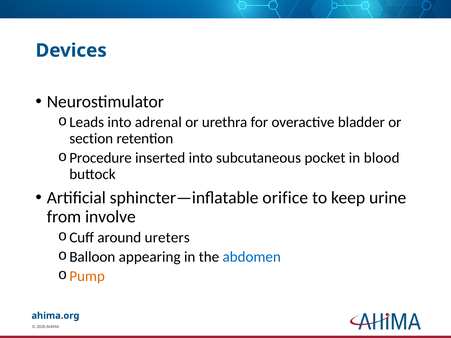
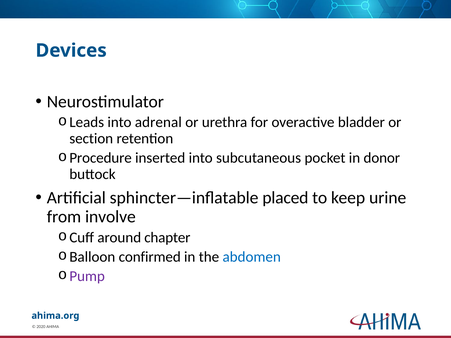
blood: blood -> donor
orifice: orifice -> placed
ureters: ureters -> chapter
appearing: appearing -> confirmed
Pump colour: orange -> purple
